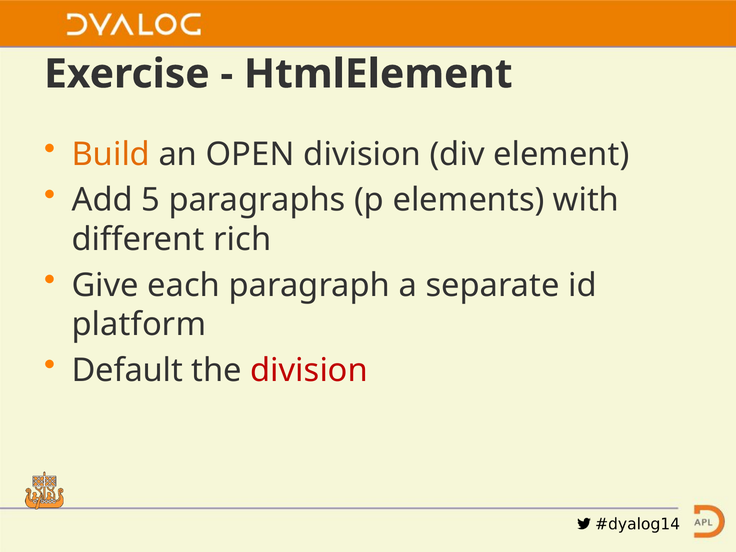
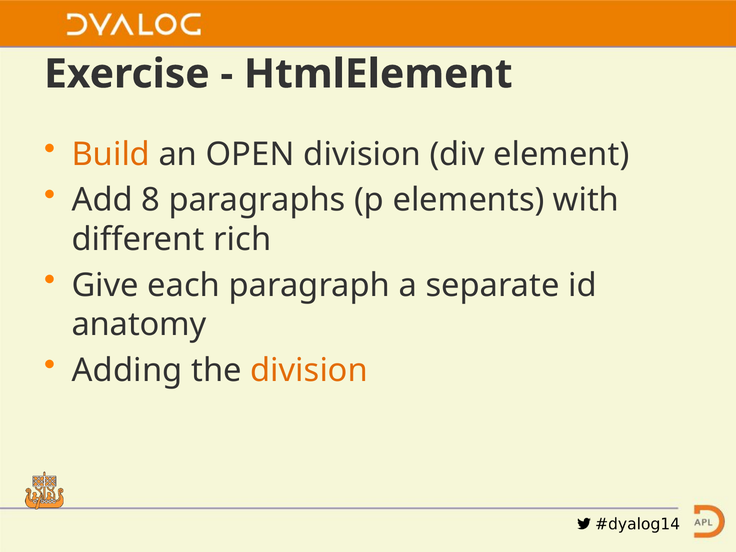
5: 5 -> 8
platform: platform -> anatomy
Default: Default -> Adding
division at (309, 370) colour: red -> orange
